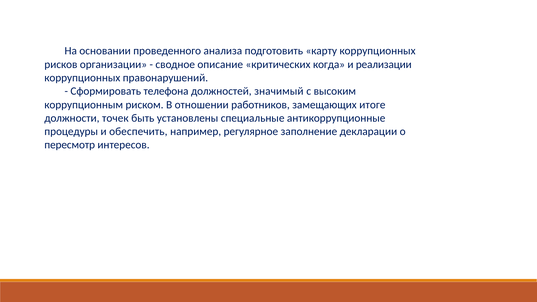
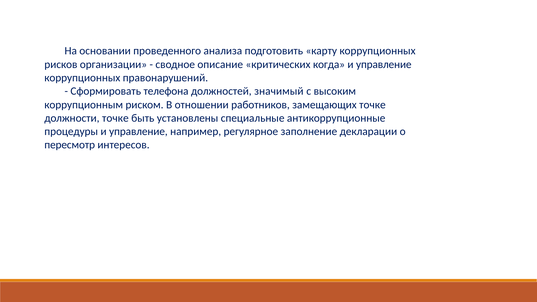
реализации at (384, 64): реализации -> управление
замещающих итоге: итоге -> точке
должности точек: точек -> точке
процедуры и обеспечить: обеспечить -> управление
